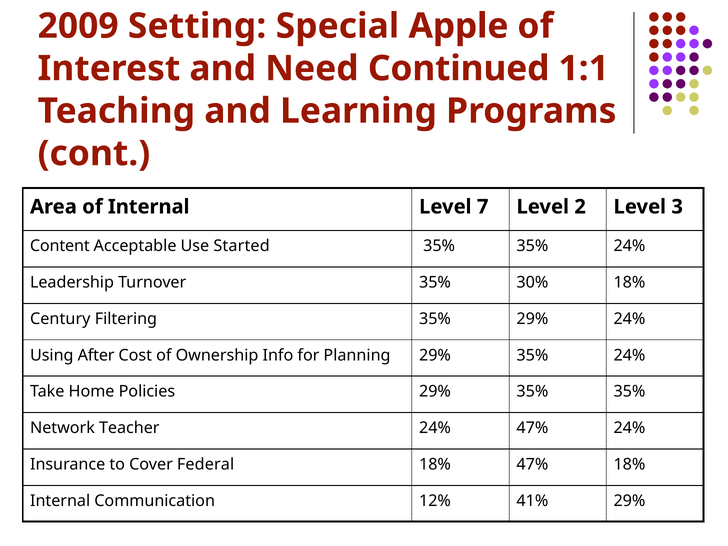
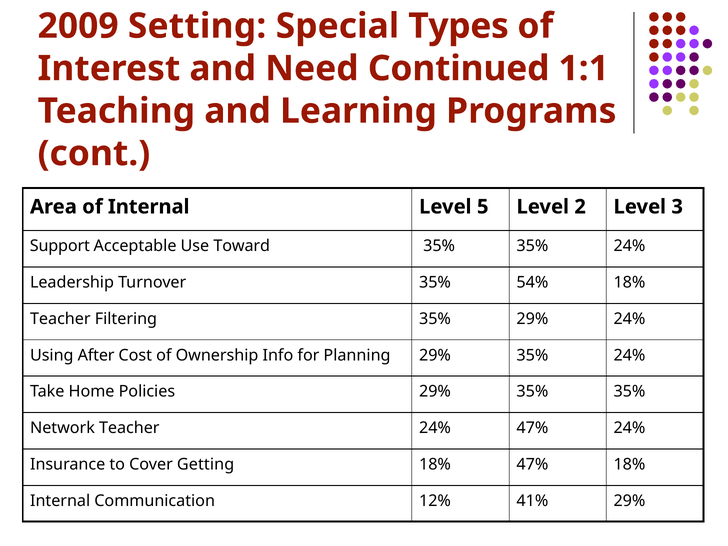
Apple: Apple -> Types
7: 7 -> 5
Content: Content -> Support
Started: Started -> Toward
30%: 30% -> 54%
Century at (60, 319): Century -> Teacher
Federal: Federal -> Getting
